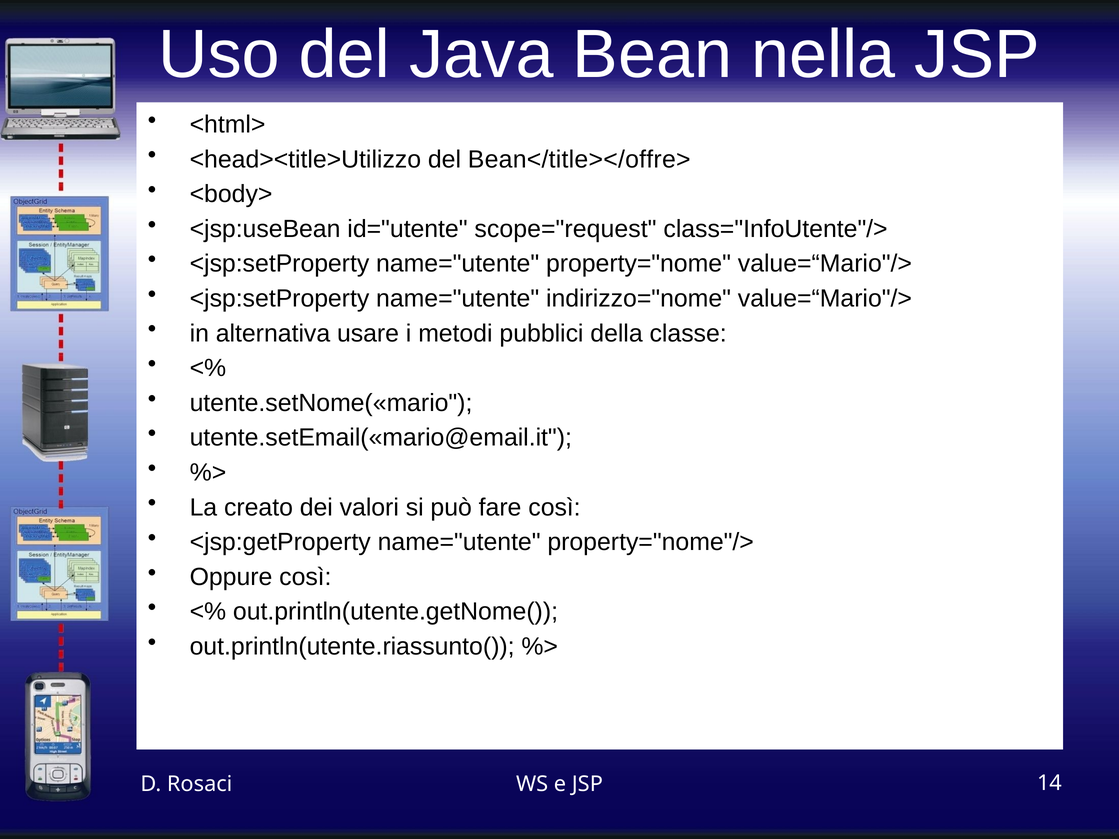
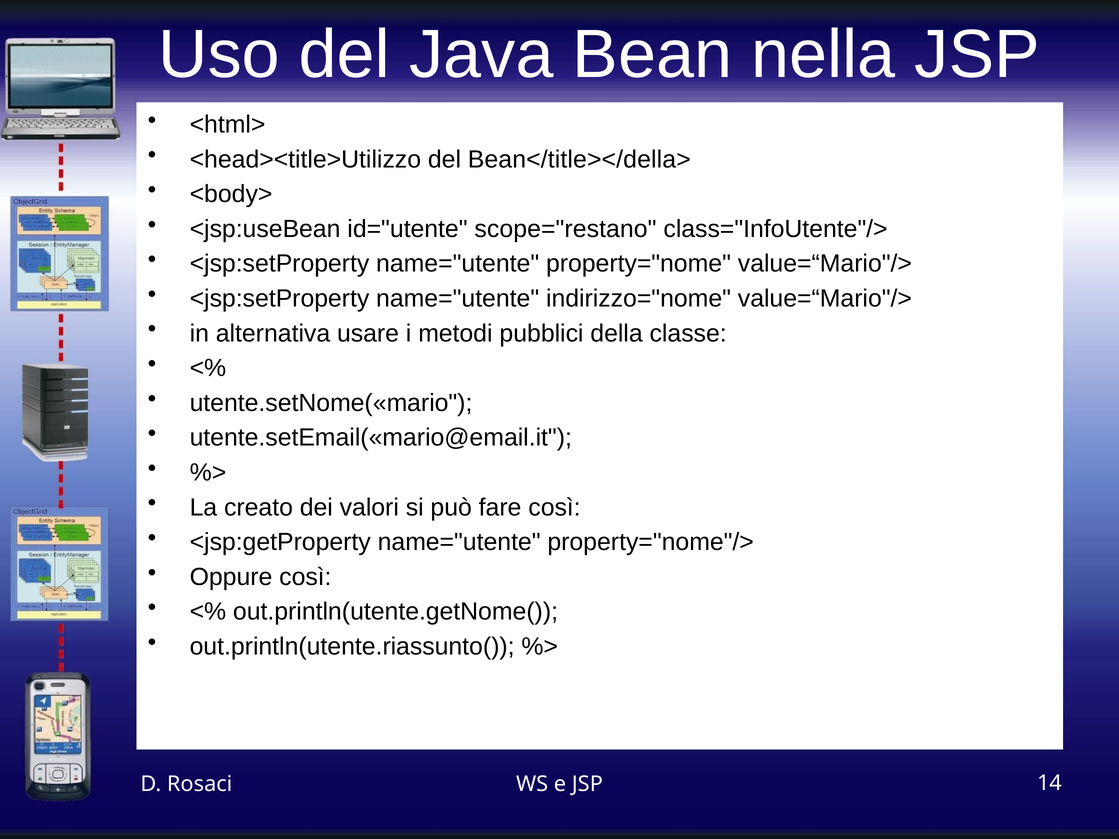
Bean</title></offre>: Bean</title></offre> -> Bean</title></della>
scope="request: scope="request -> scope="restano
